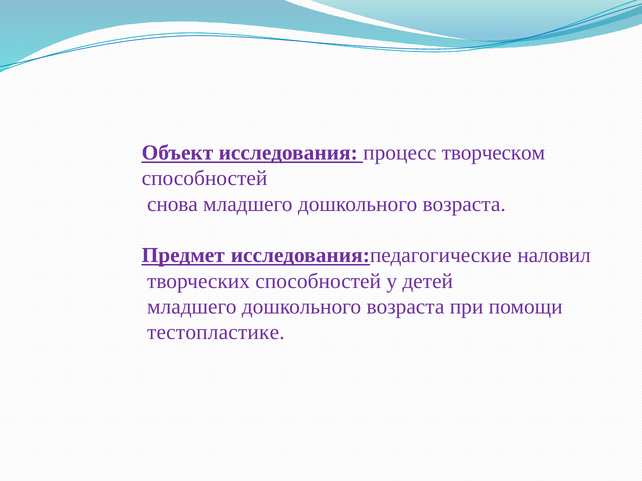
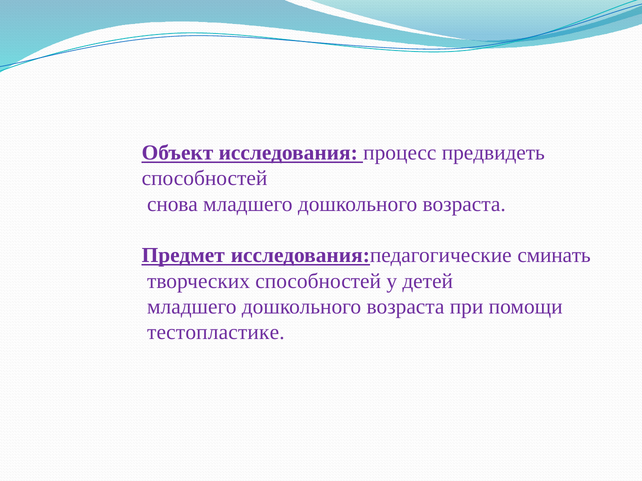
творческом: творческом -> предвидеть
наловил: наловил -> сминать
